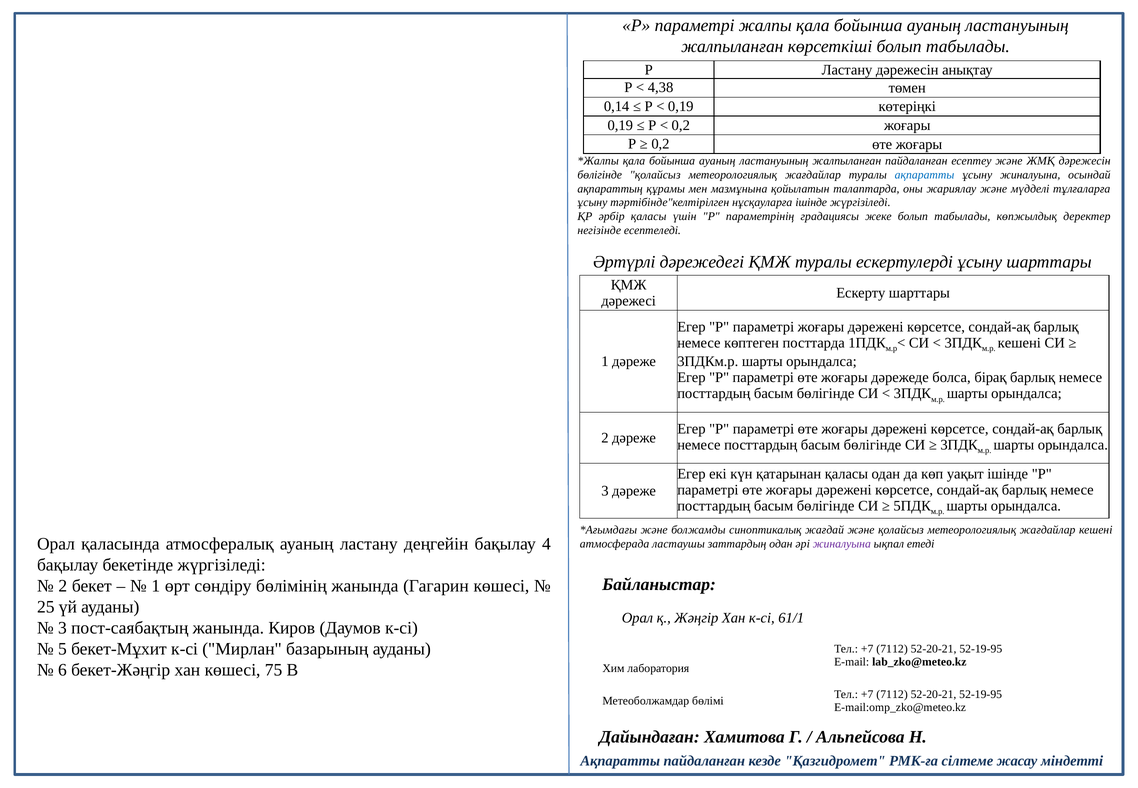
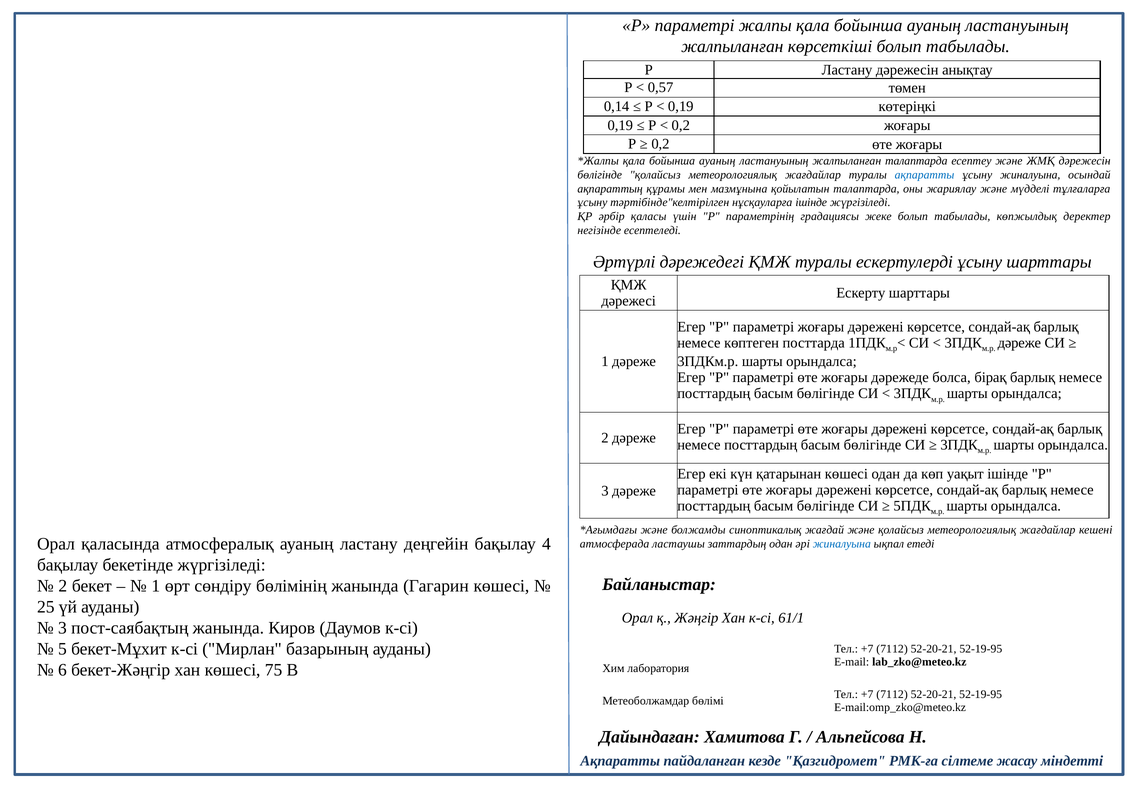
4,38: 4,38 -> 0,57
жалпыланған пайдаланған: пайдаланған -> талаптарда
кешені at (1019, 343): кешені -> дәреже
қатарынан қаласы: қаласы -> көшесі
жиналуына at (842, 544) colour: purple -> blue
